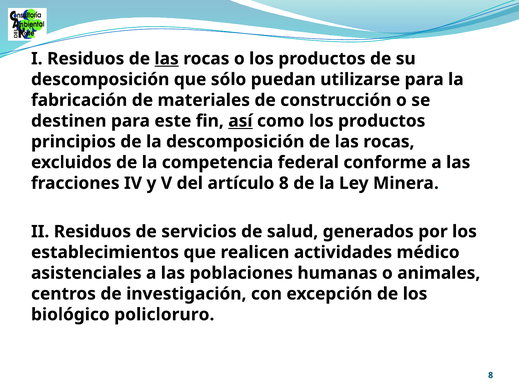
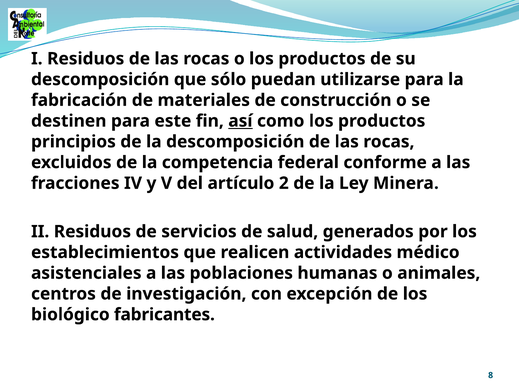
las at (167, 59) underline: present -> none
artículo 8: 8 -> 2
policloruro: policloruro -> fabricantes
